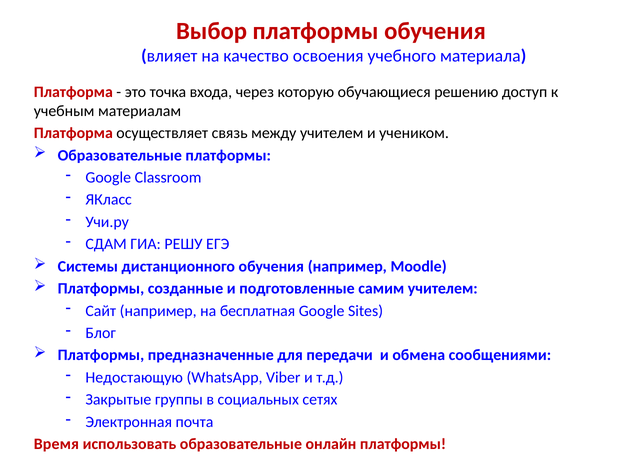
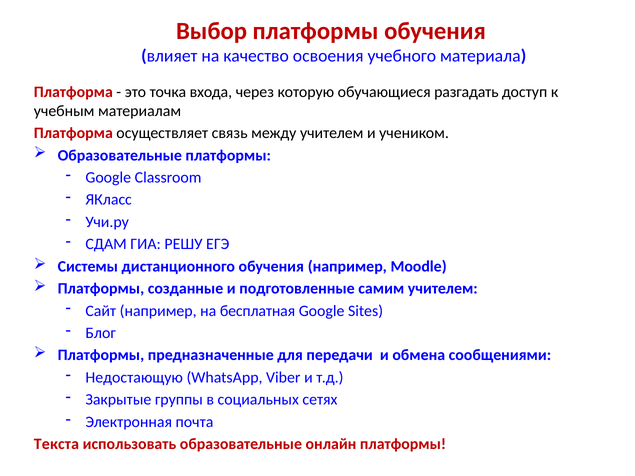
решению: решению -> разгадать
Время: Время -> Текста
